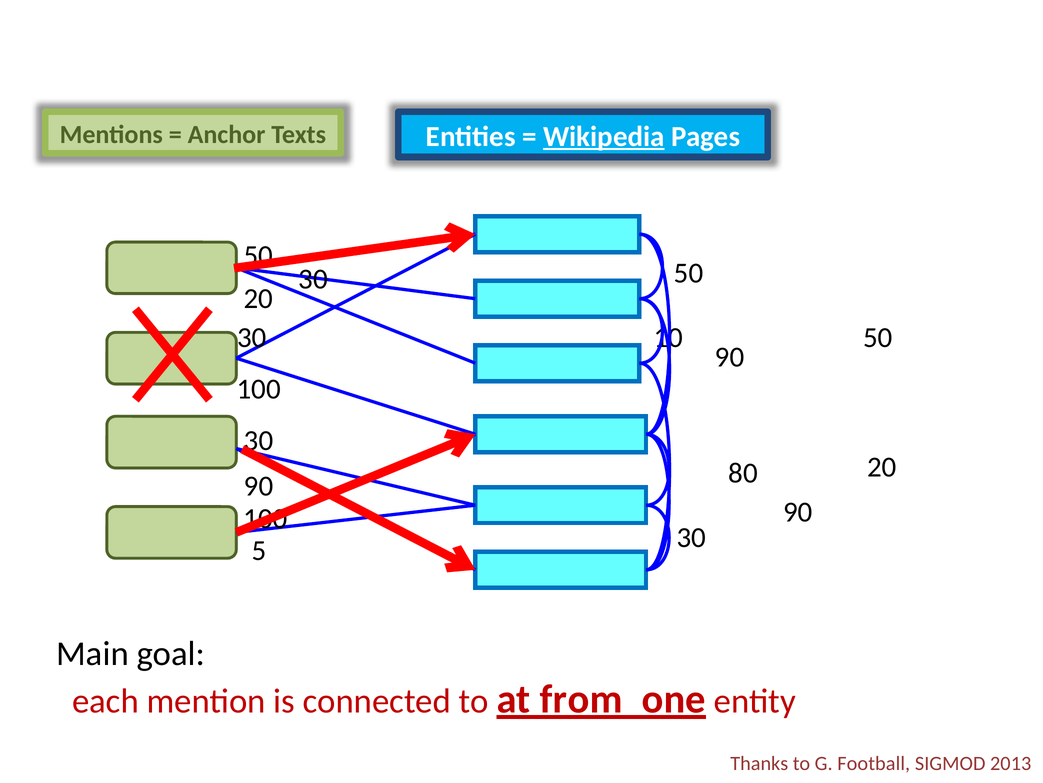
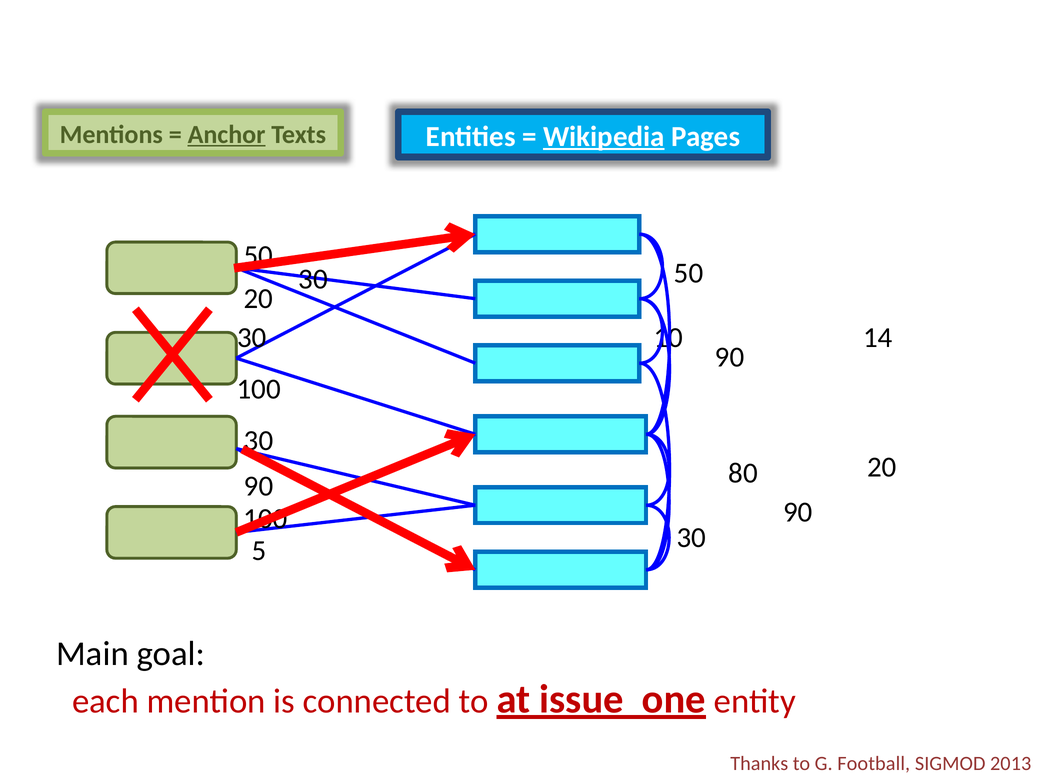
Anchor underline: none -> present
10 50: 50 -> 14
from: from -> issue
